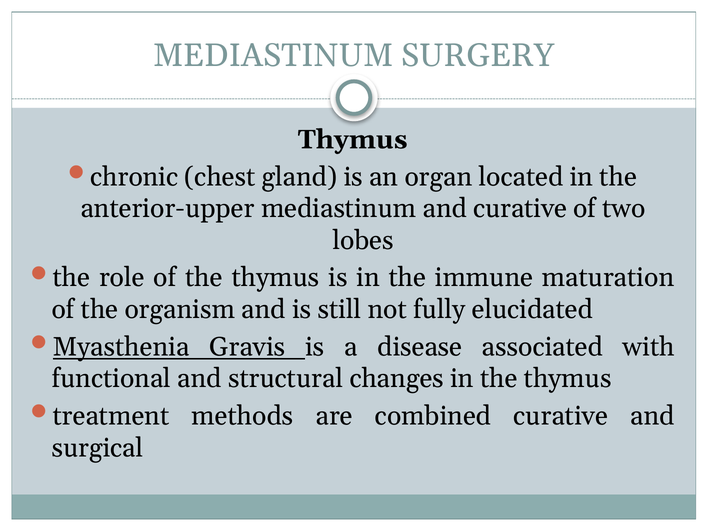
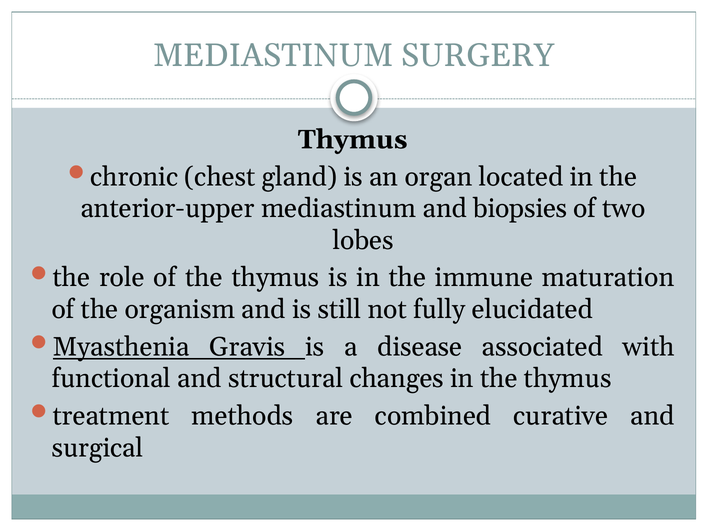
and curative: curative -> biopsies
